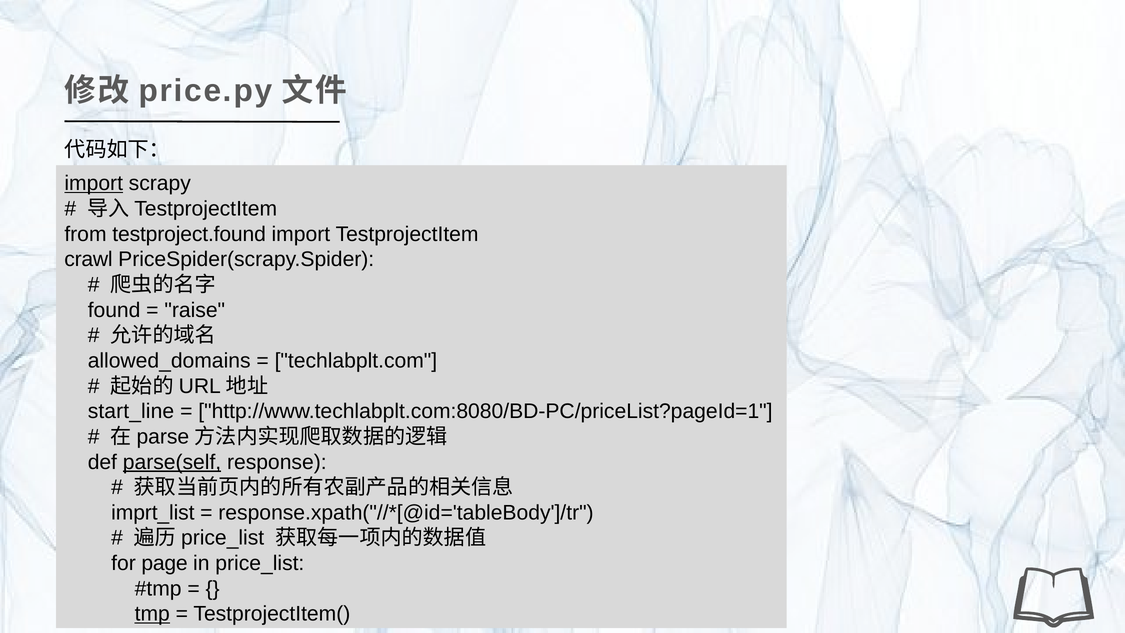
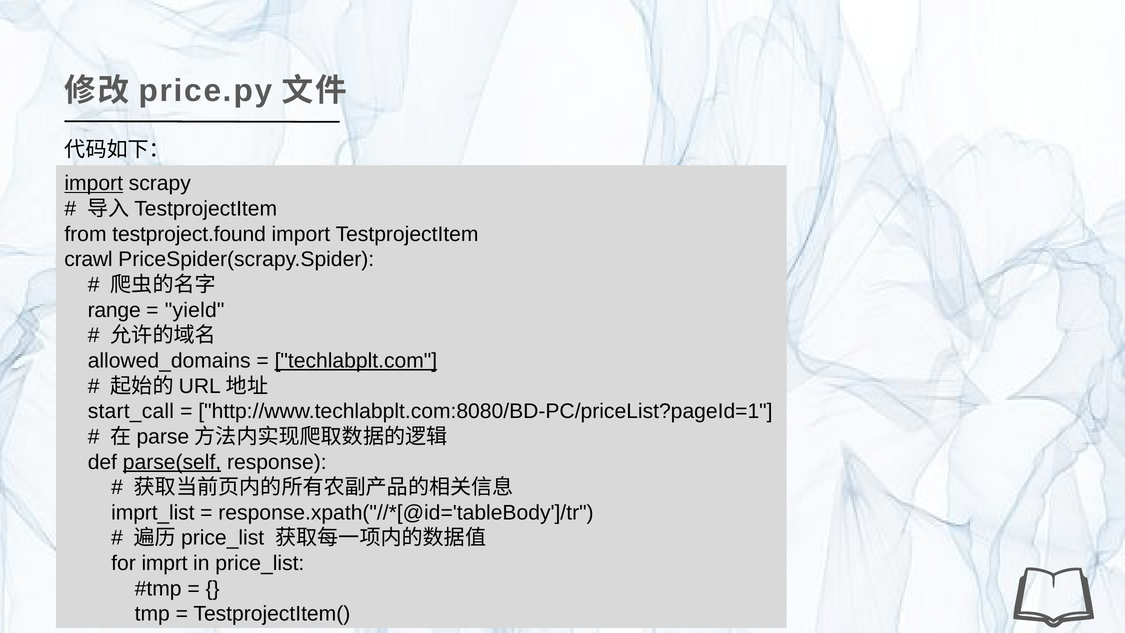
found: found -> range
raise: raise -> yield
techlabplt.com underline: none -> present
start_line: start_line -> start_call
page: page -> imprt
tmp underline: present -> none
